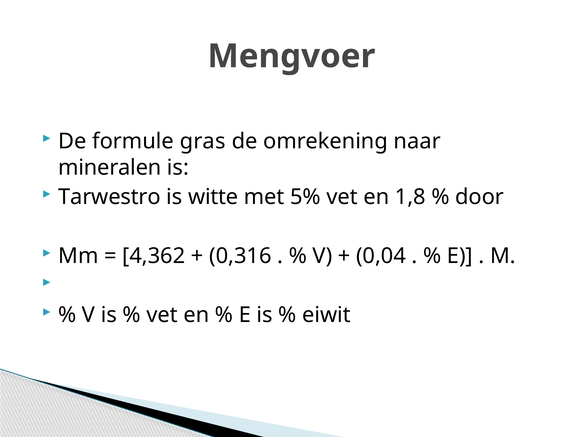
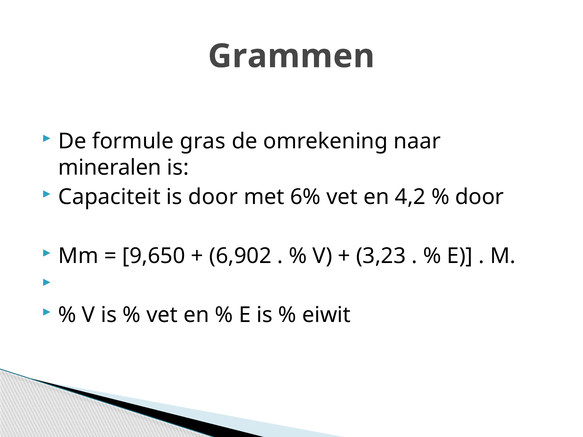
Mengvoer: Mengvoer -> Grammen
Tarwestro: Tarwestro -> Capaciteit
is witte: witte -> door
5%: 5% -> 6%
1,8: 1,8 -> 4,2
4,362: 4,362 -> 9,650
0,316: 0,316 -> 6,902
0,04: 0,04 -> 3,23
